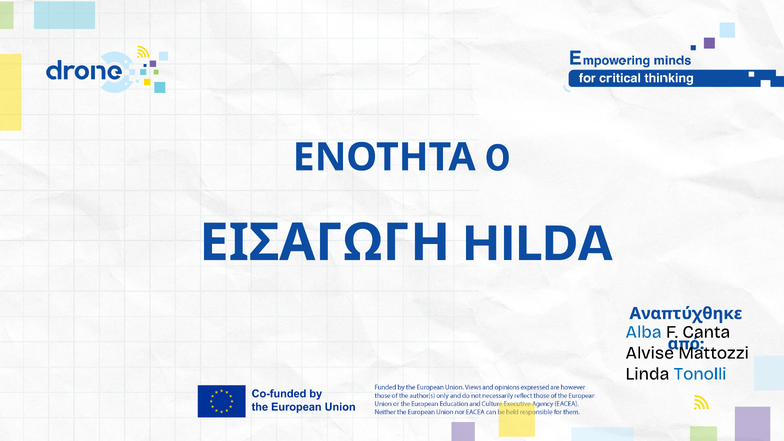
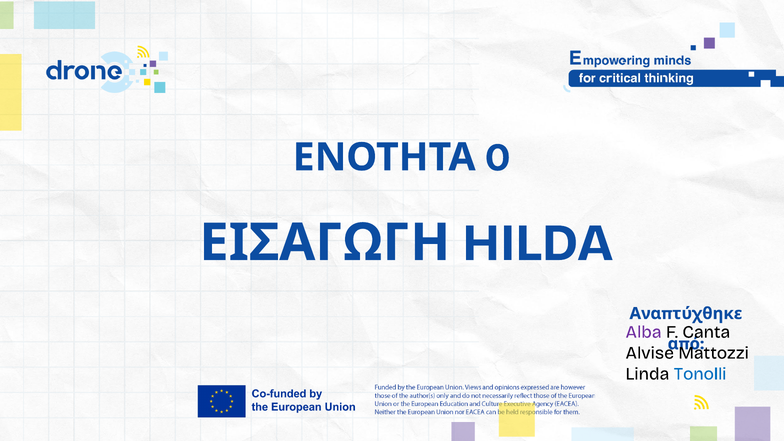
Alba colour: blue -> purple
